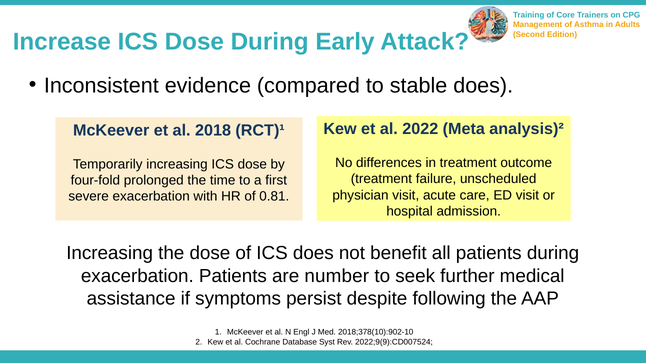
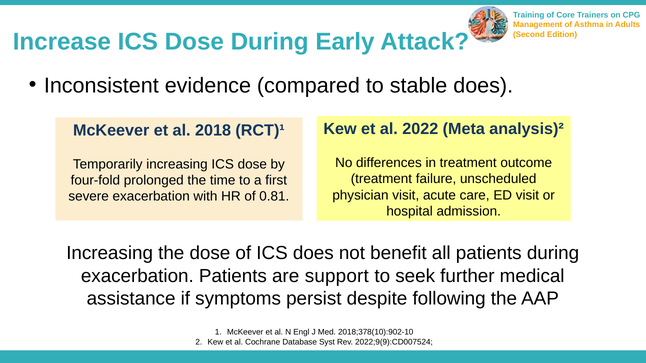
number: number -> support
